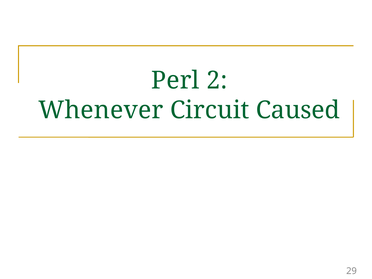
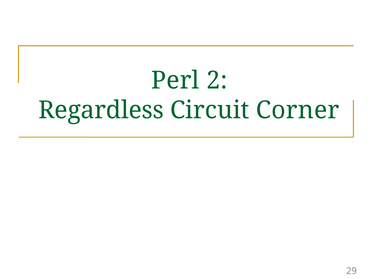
Whenever: Whenever -> Regardless
Caused: Caused -> Corner
